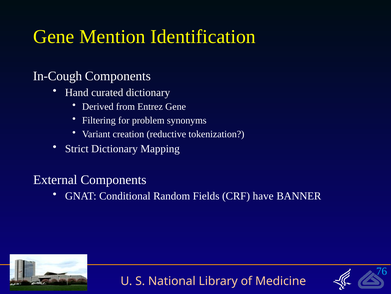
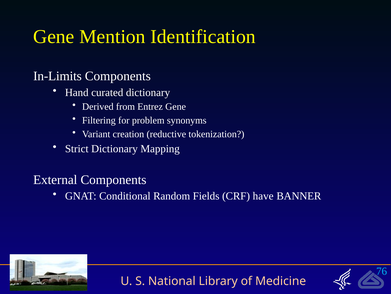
In-Cough: In-Cough -> In-Limits
